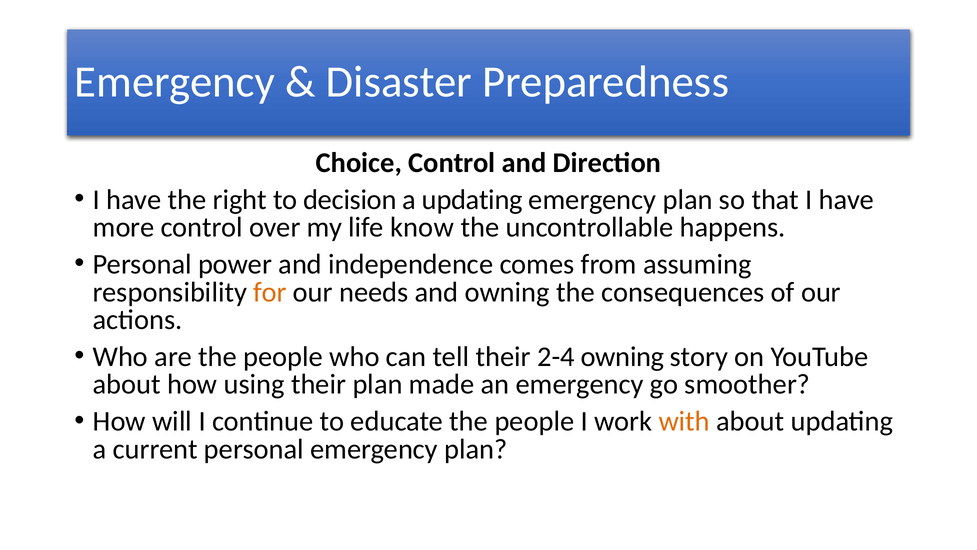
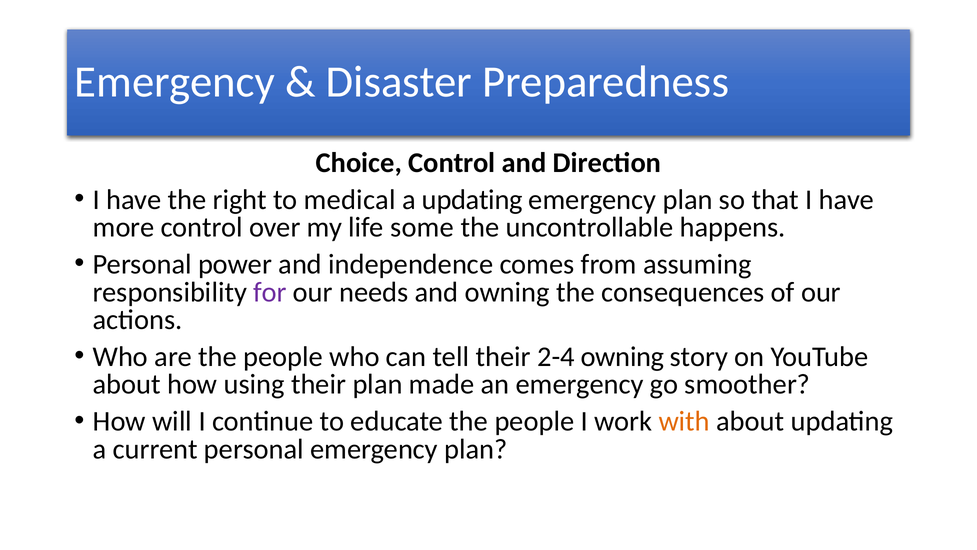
decision: decision -> medical
know: know -> some
for colour: orange -> purple
